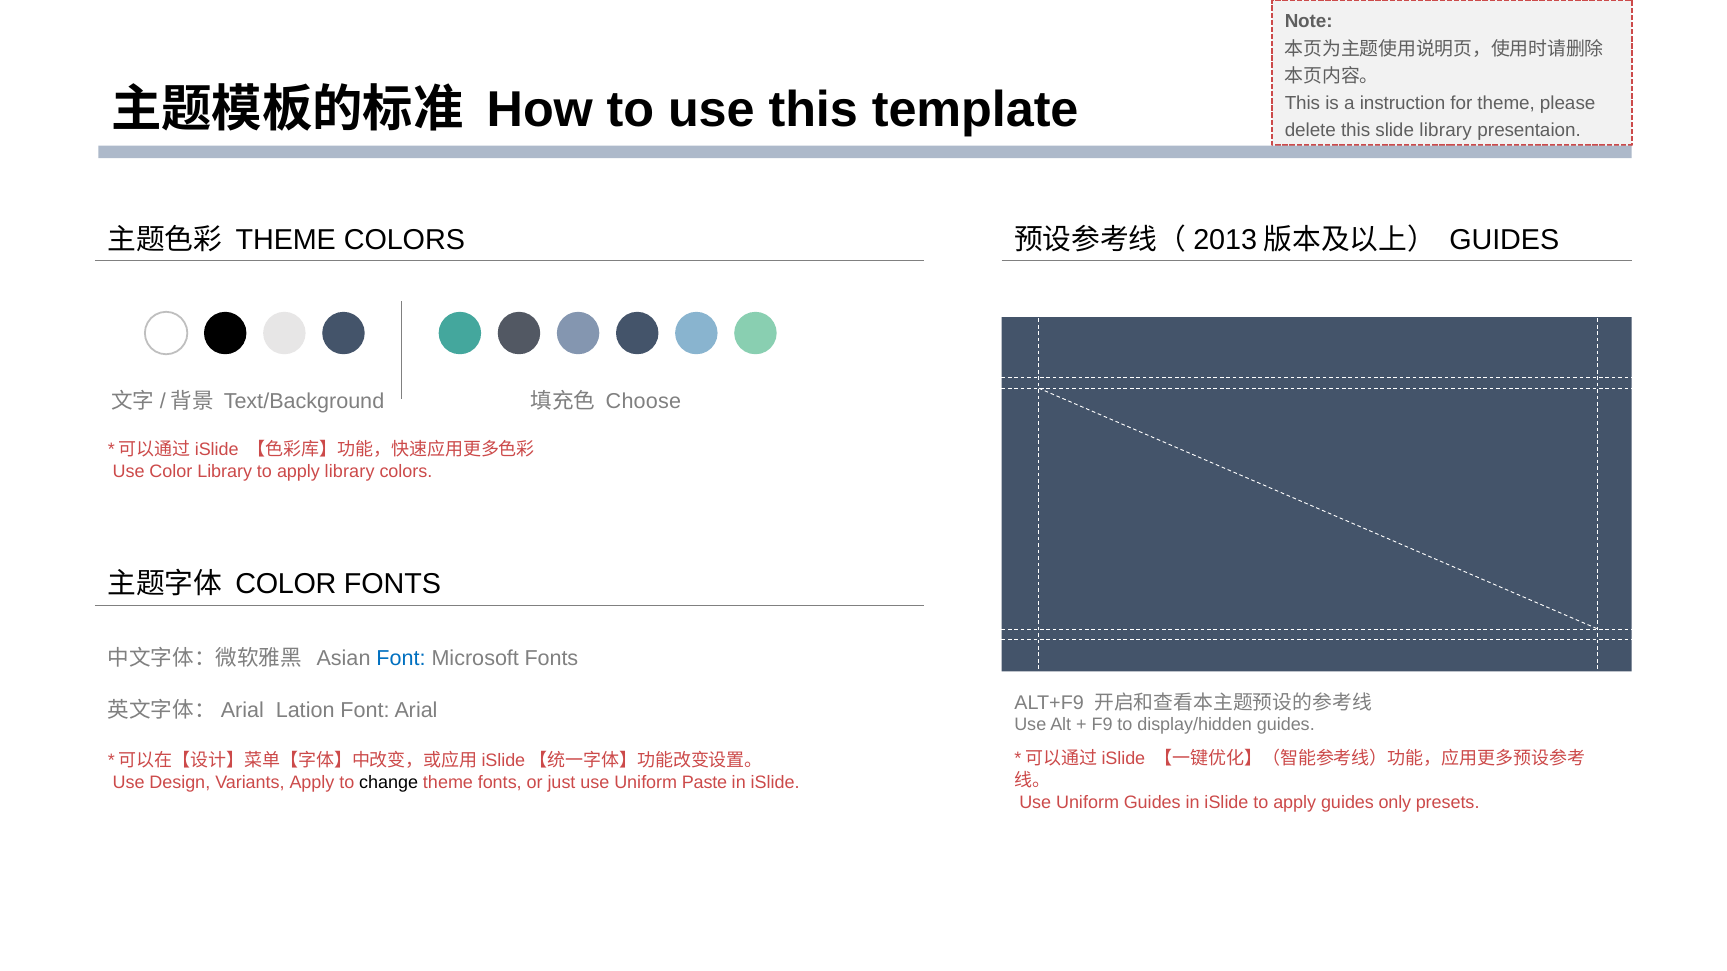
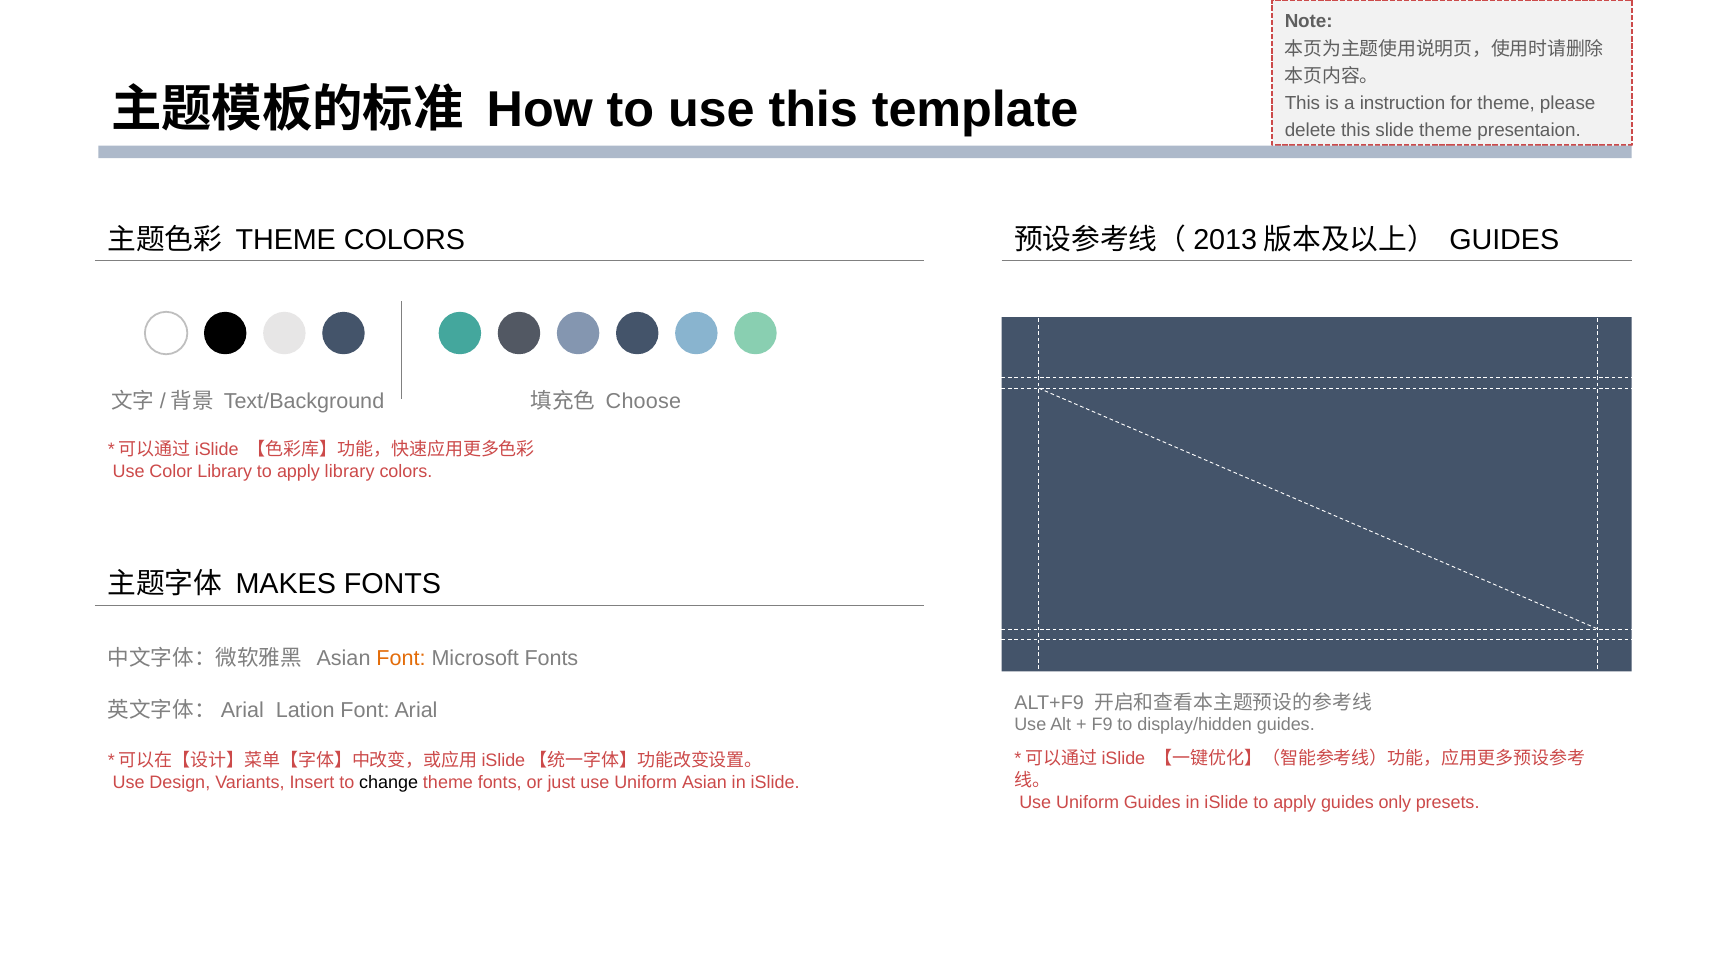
slide library: library -> theme
COLOR at (286, 584): COLOR -> MAKES
Font at (401, 659) colour: blue -> orange
Variants Apply: Apply -> Insert
Uniform Paste: Paste -> Asian
